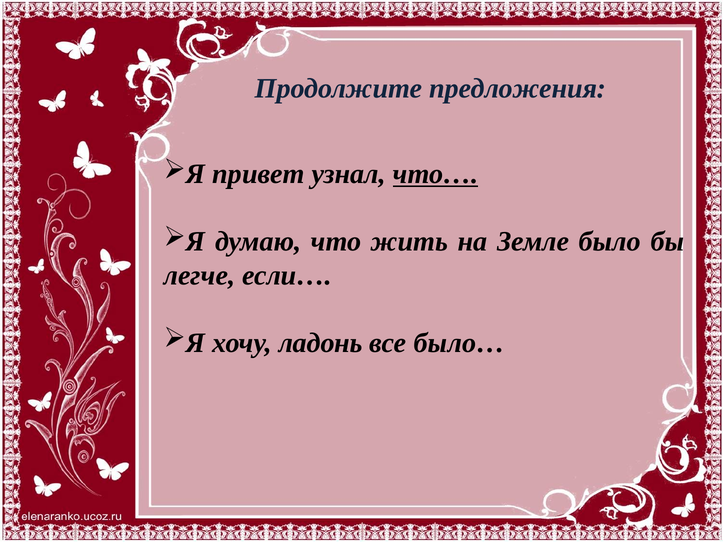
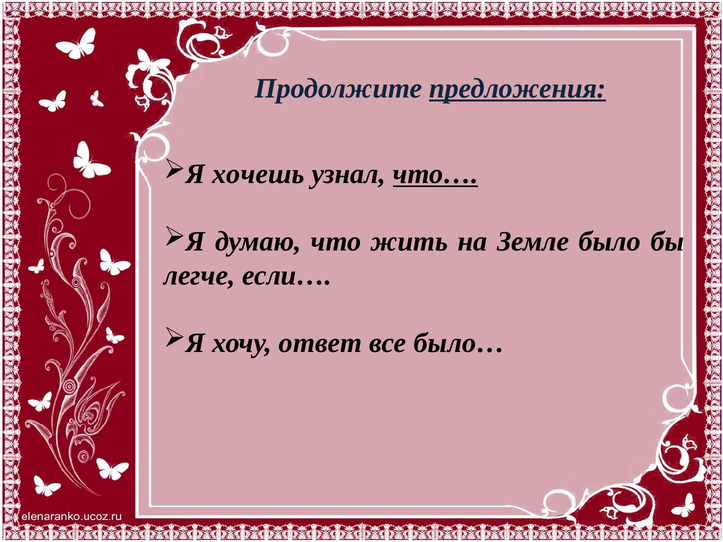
предложения underline: none -> present
привет: привет -> хочешь
ладонь: ладонь -> ответ
